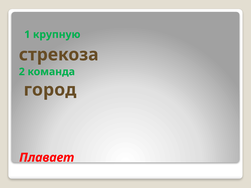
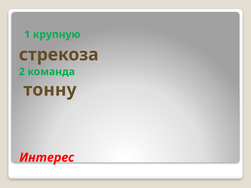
город: город -> тонну
Плавает: Плавает -> Интерес
